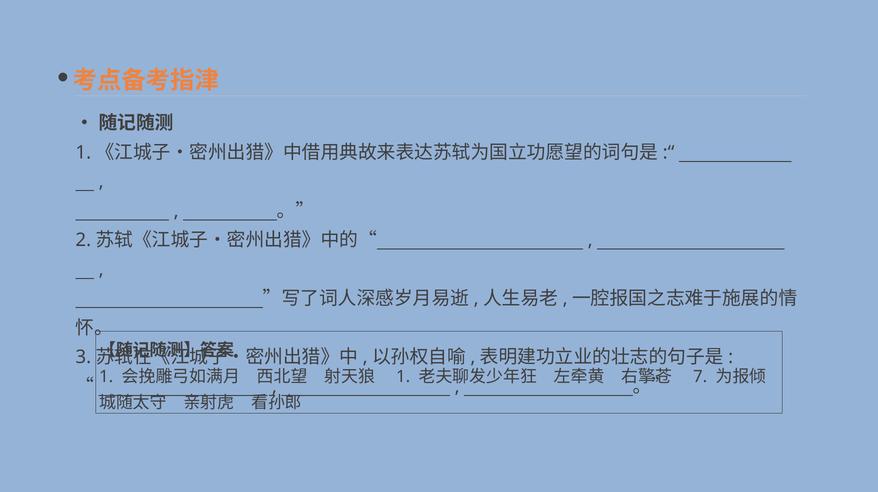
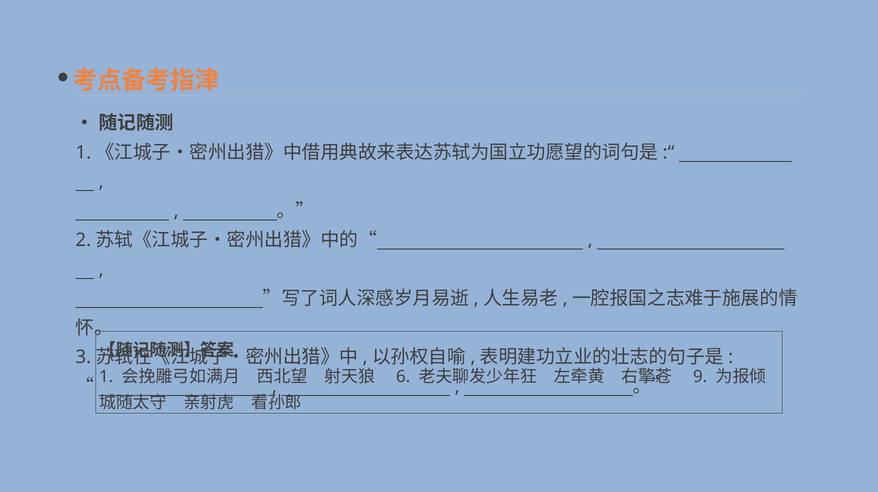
1 at (403, 377): 1 -> 6
7: 7 -> 9
